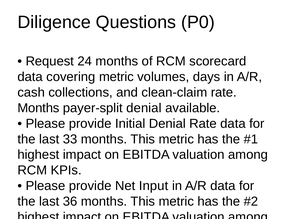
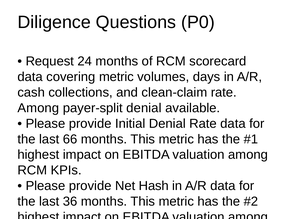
Months at (38, 108): Months -> Among
33: 33 -> 66
Input: Input -> Hash
